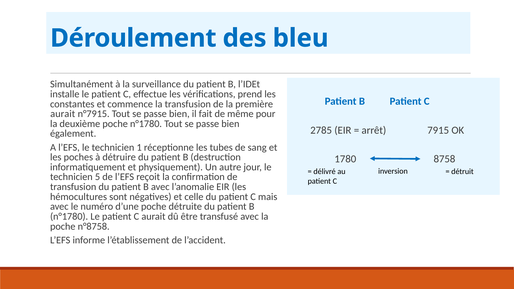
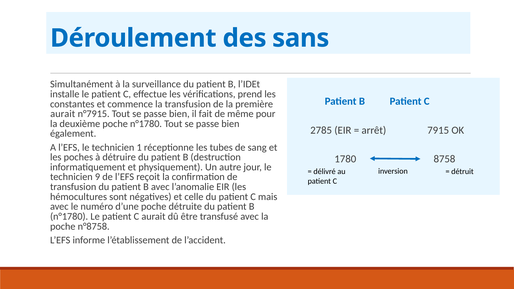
bleu: bleu -> sans
5: 5 -> 9
